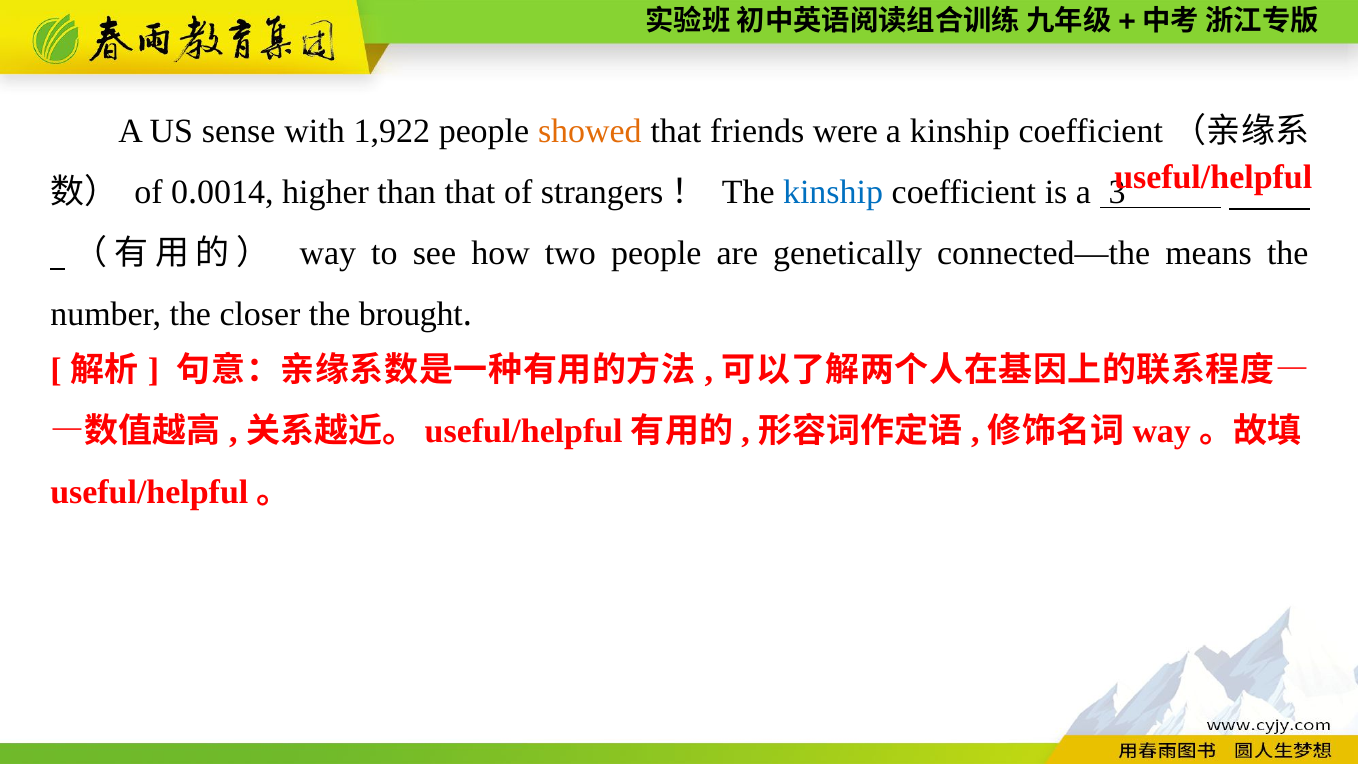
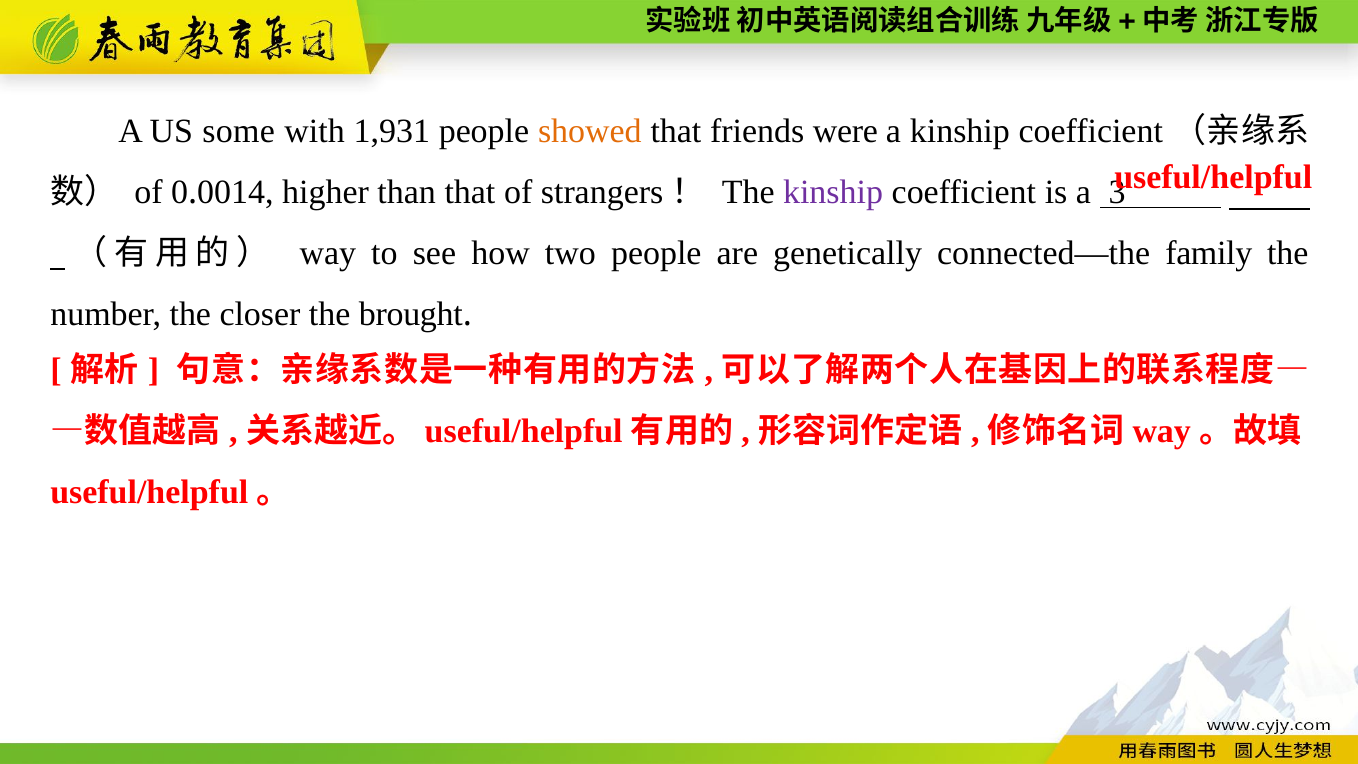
sense: sense -> some
1,922: 1,922 -> 1,931
kinship at (833, 192) colour: blue -> purple
means: means -> family
